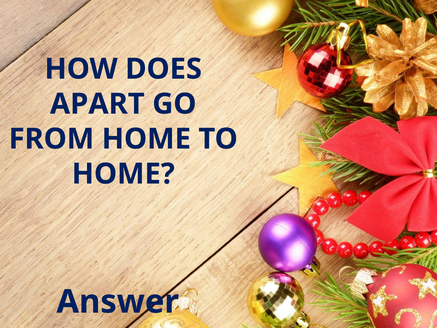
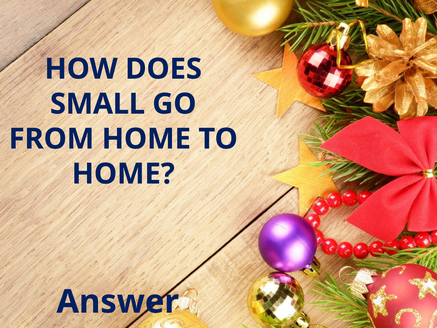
APART: APART -> SMALL
